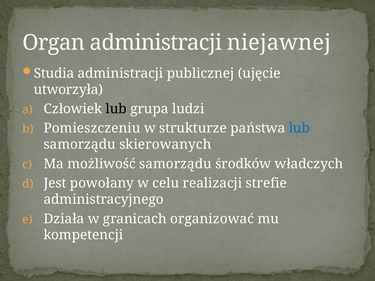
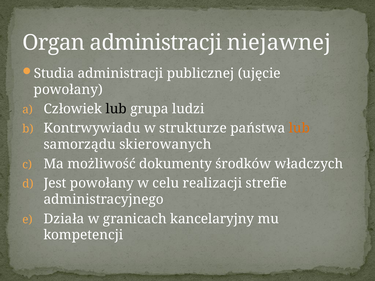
utworzyła at (68, 90): utworzyła -> powołany
Pomieszczeniu: Pomieszczeniu -> Kontrwywiadu
lub at (299, 128) colour: blue -> orange
możliwość samorządu: samorządu -> dokumenty
organizować: organizować -> kancelaryjny
